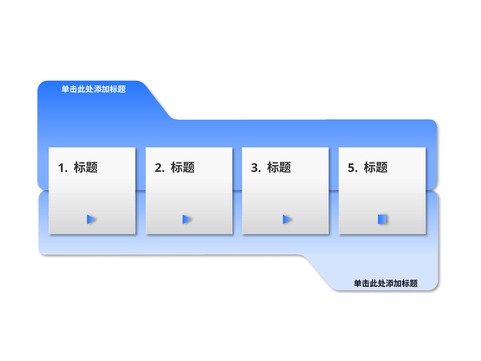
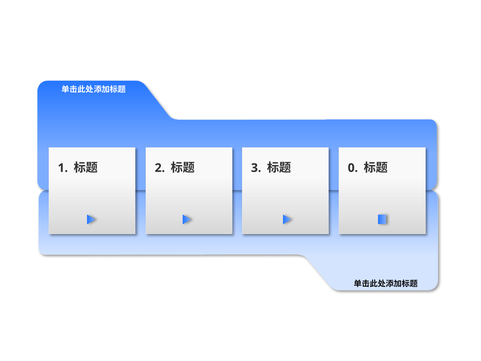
5: 5 -> 0
